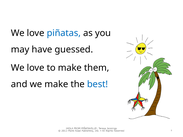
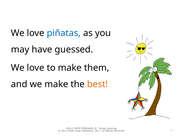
best colour: blue -> orange
